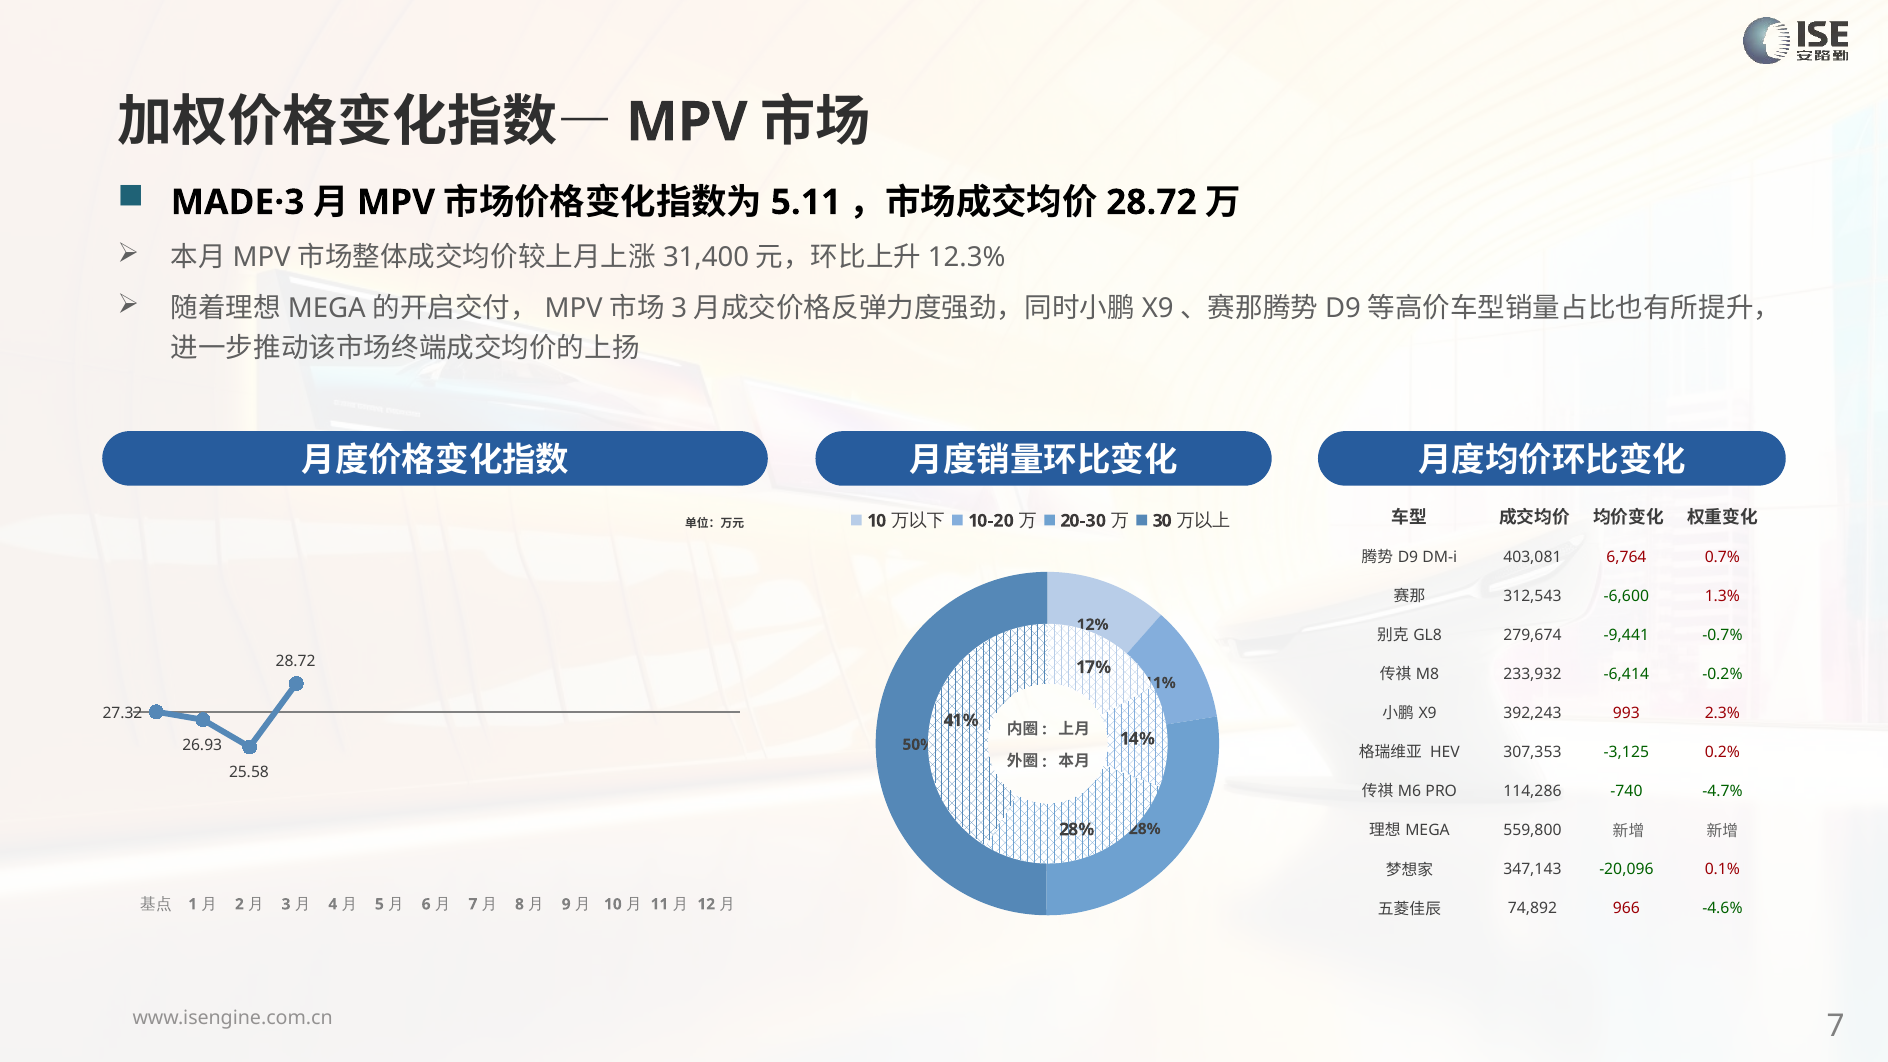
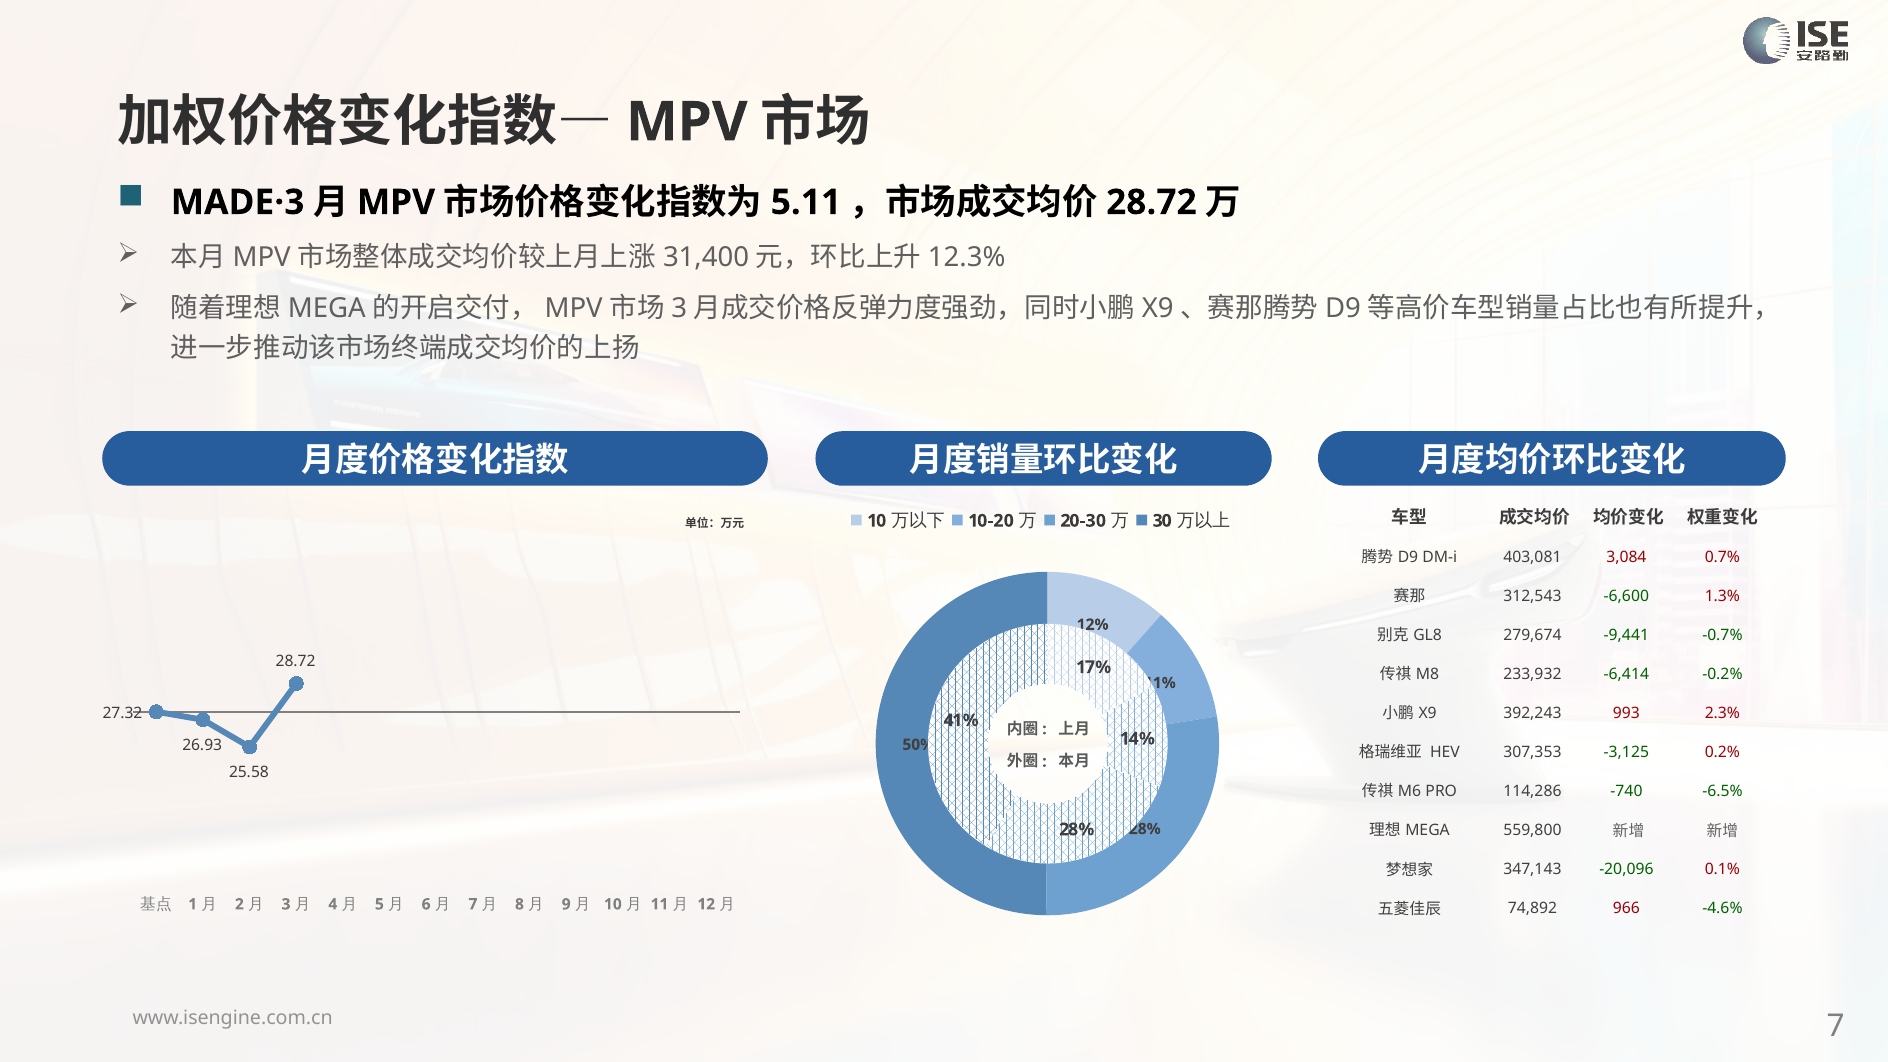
6,764: 6,764 -> 3,084
-4.7%: -4.7% -> -6.5%
